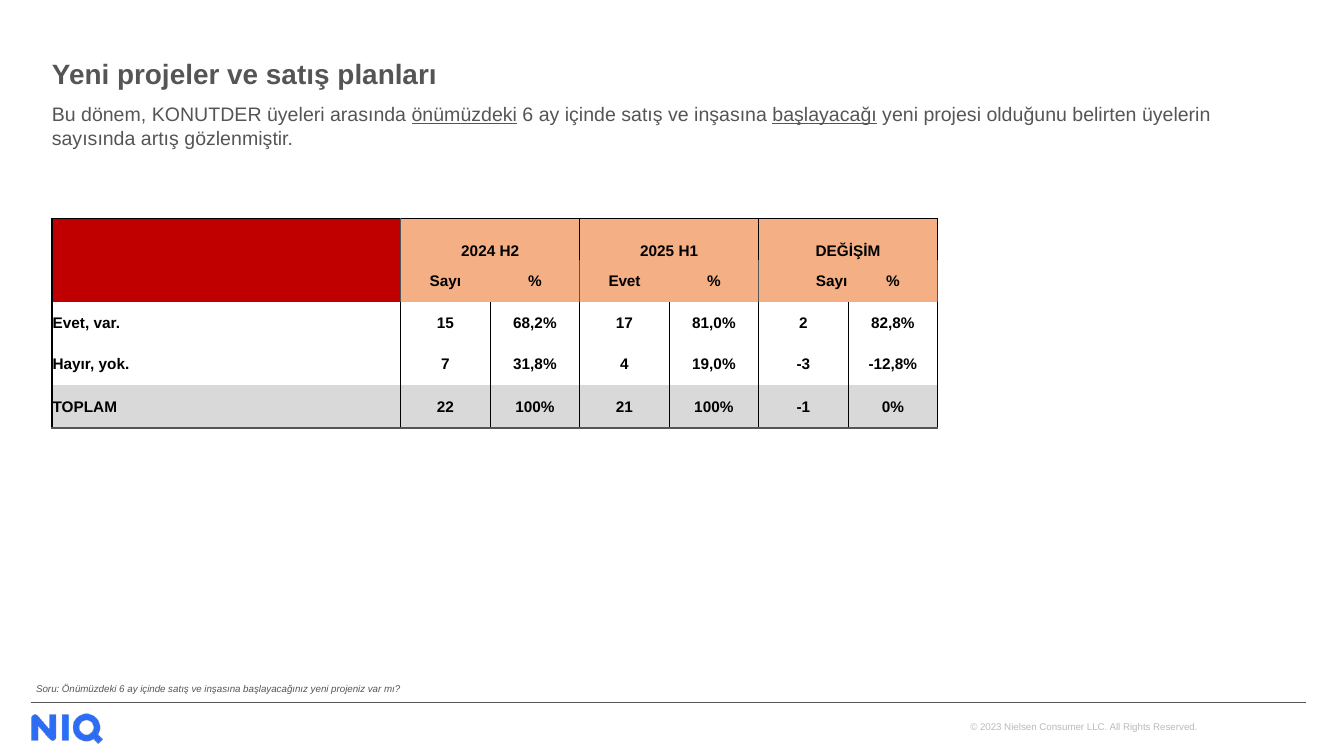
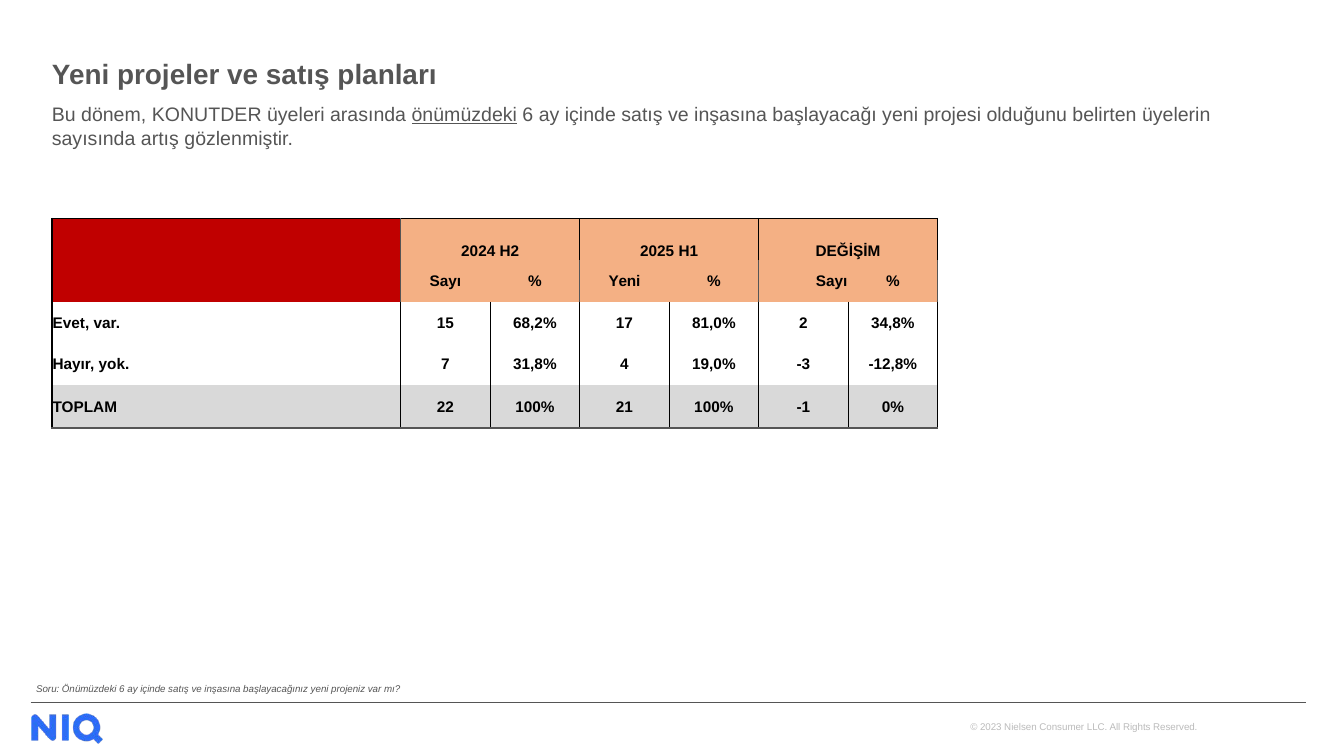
başlayacağı underline: present -> none
Evet at (624, 282): Evet -> Yeni
82,8%: 82,8% -> 34,8%
